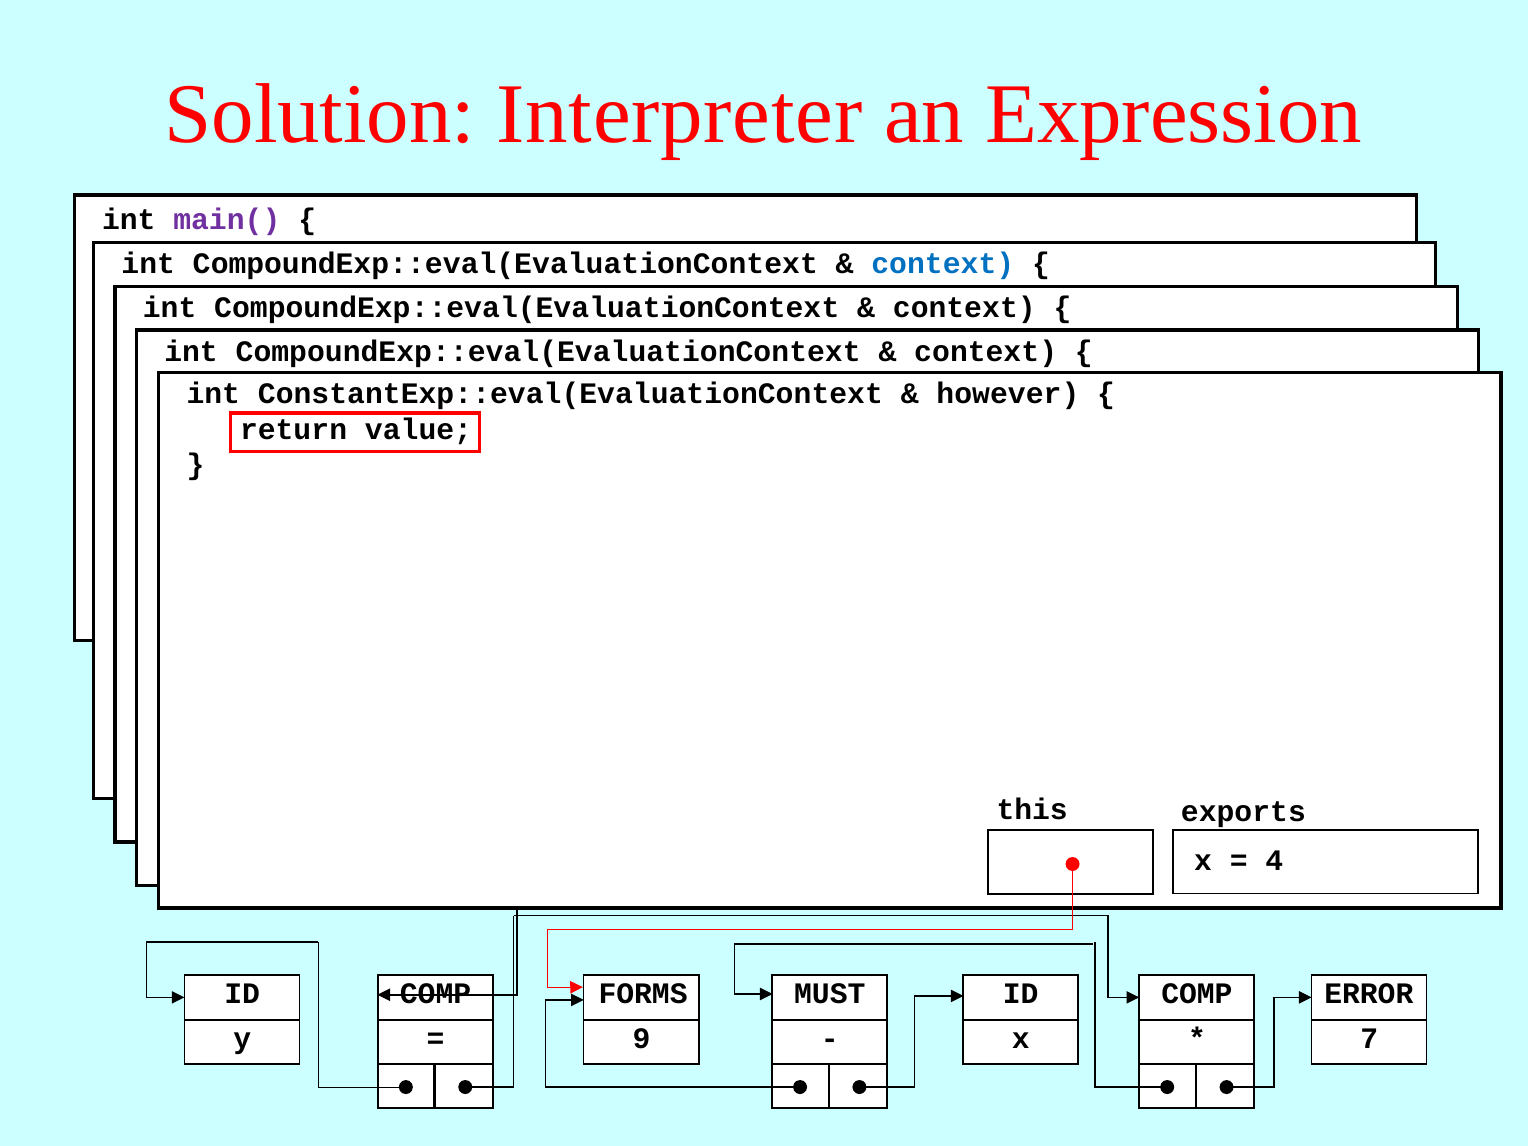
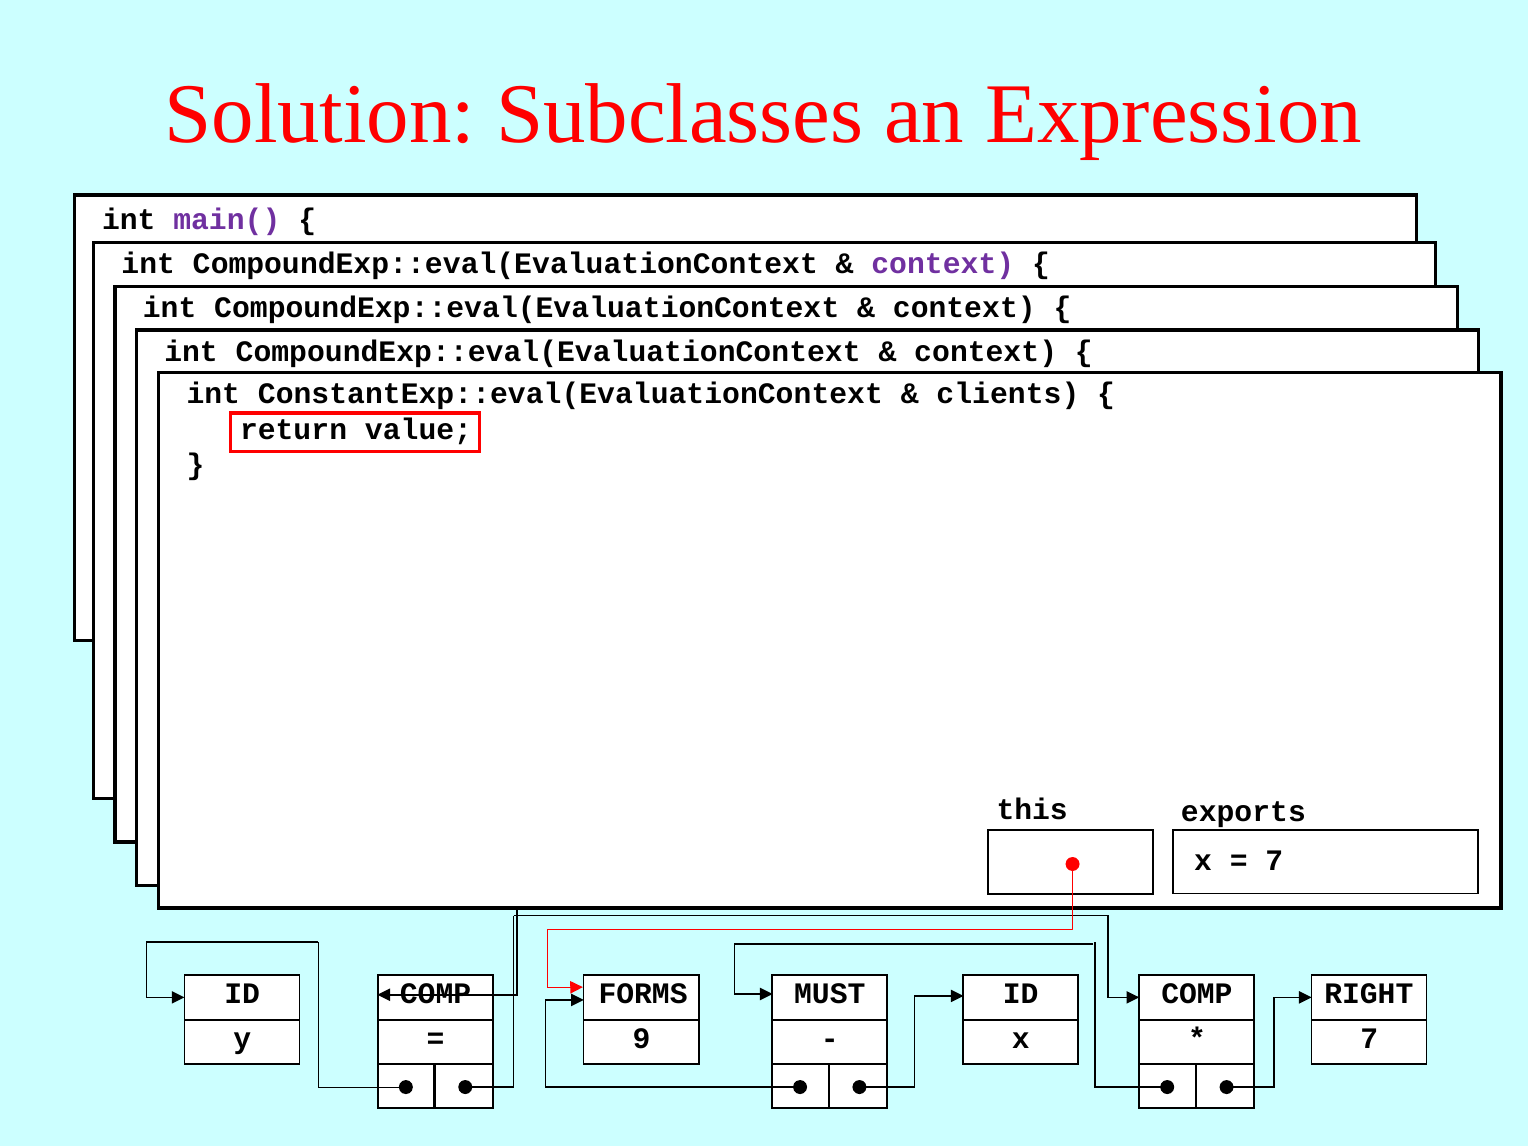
Interpreter: Interpreter -> Subclasses
context at (943, 264) colour: blue -> purple
however: however -> clients
4 at (1274, 860): 4 -> 7
ERROR at (1369, 994): ERROR -> RIGHT
